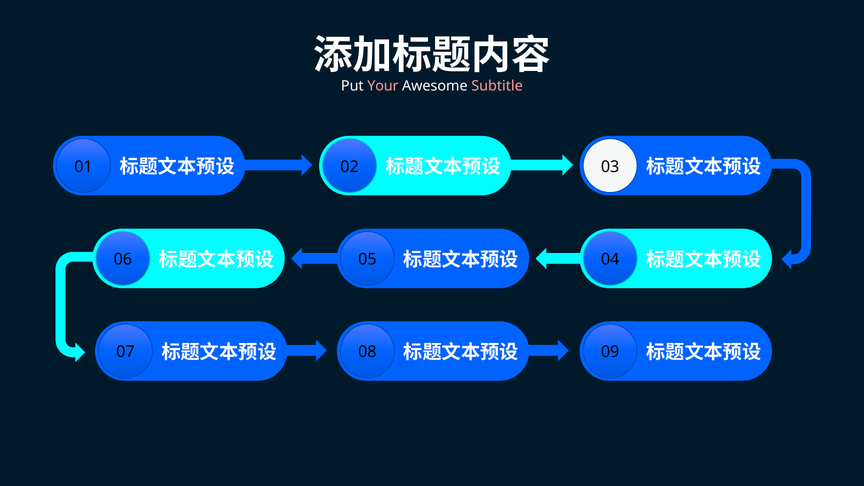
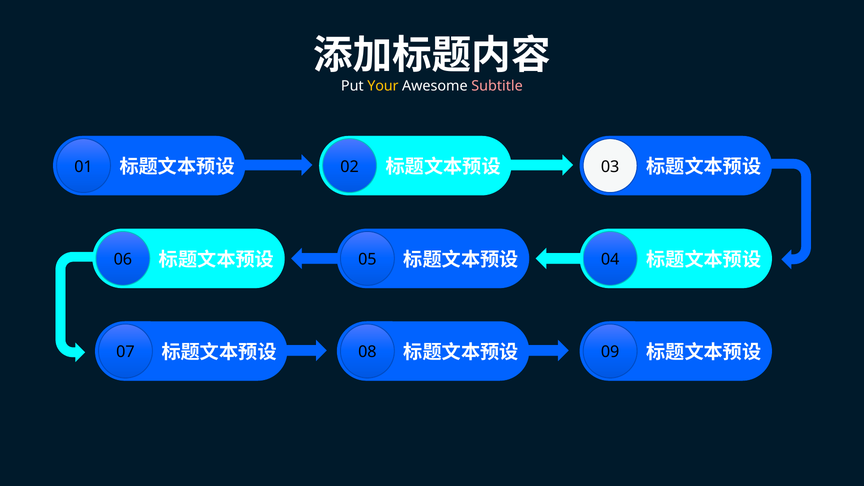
Your colour: pink -> yellow
